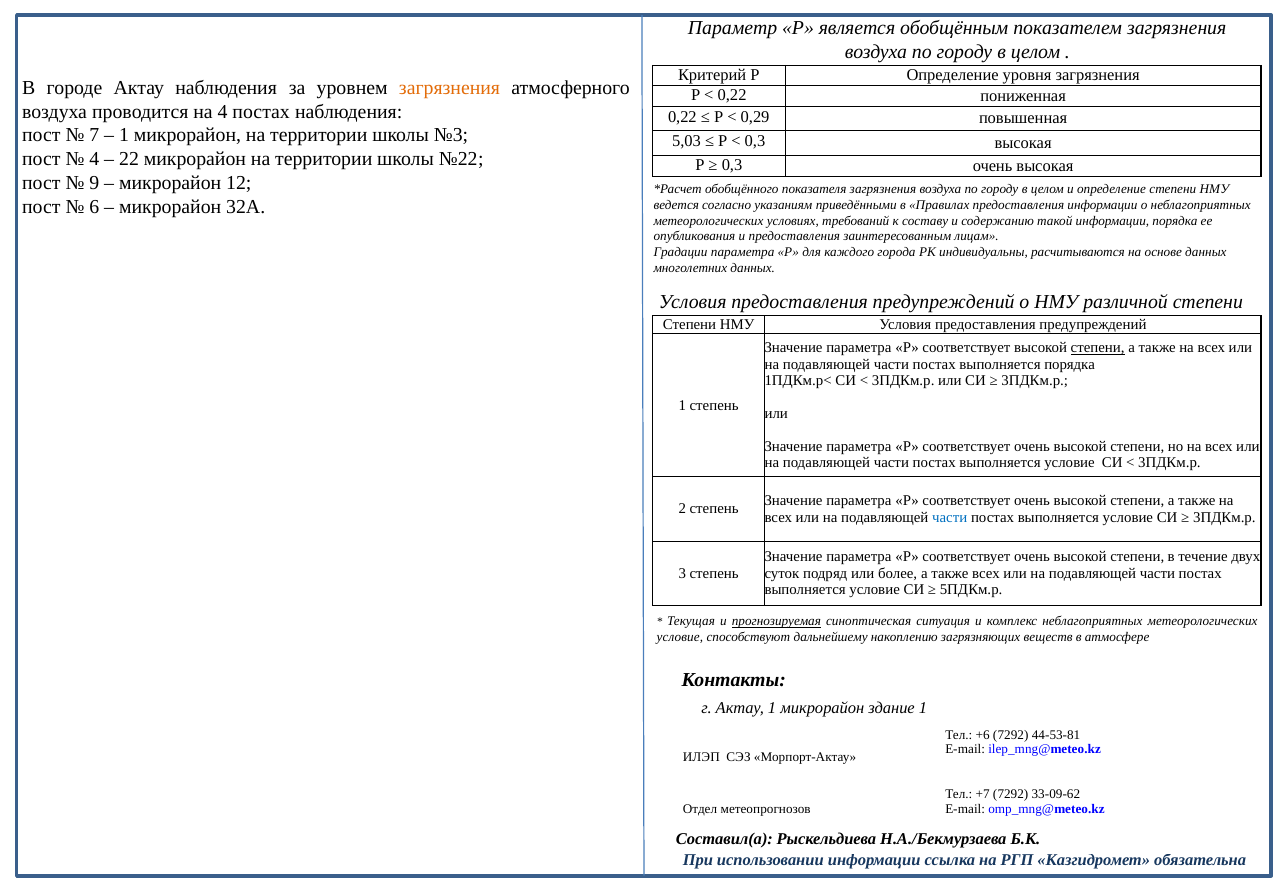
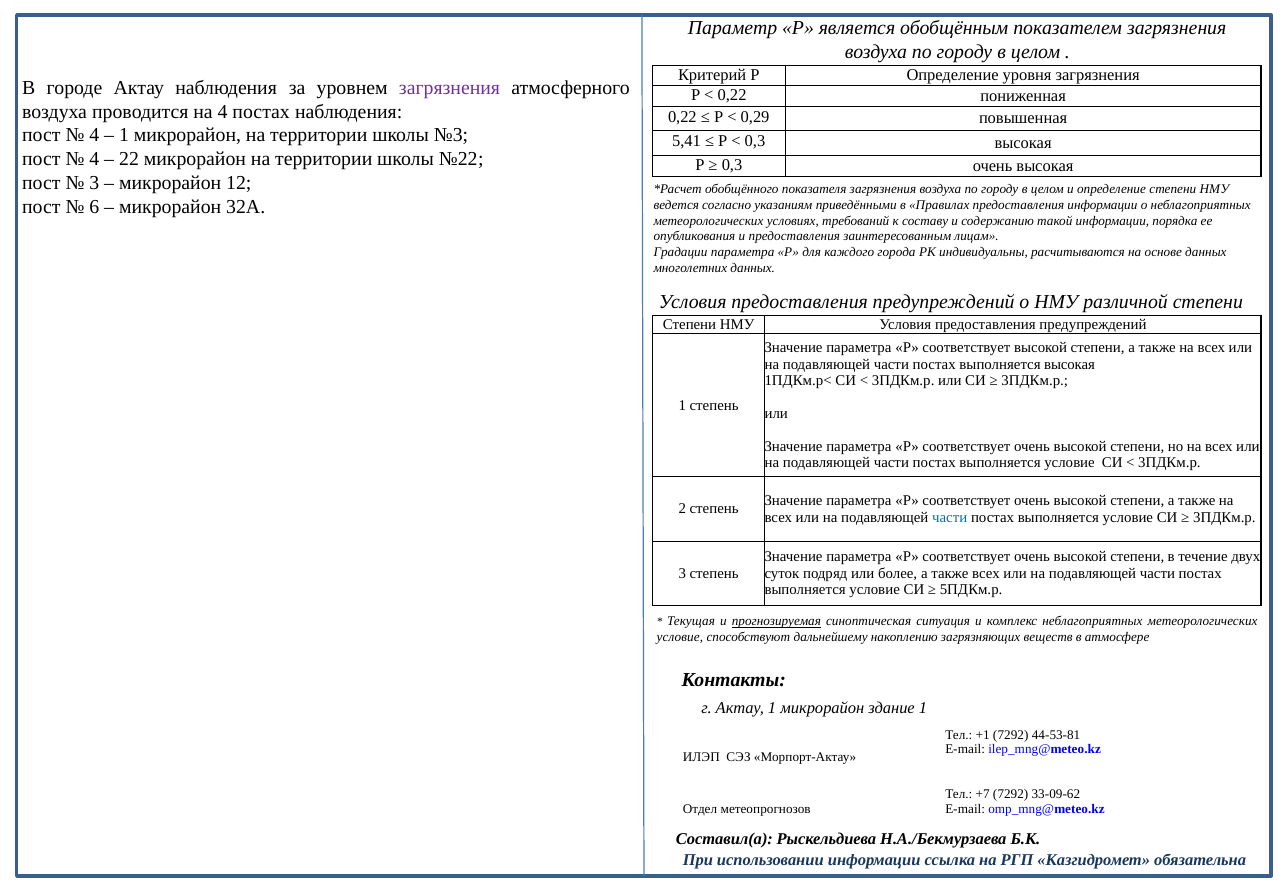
загрязнения at (450, 88) colour: orange -> purple
7 at (94, 135): 7 -> 4
5,03: 5,03 -> 5,41
9 at (94, 183): 9 -> 3
степени at (1098, 348) underline: present -> none
выполняется порядка: порядка -> высокая
+6: +6 -> +1
